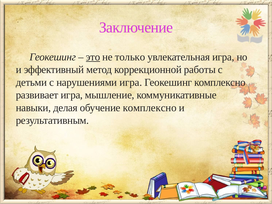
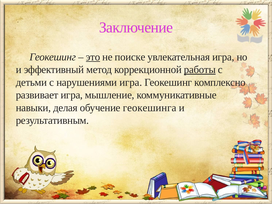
только: только -> поиске
работы underline: none -> present
обучение комплексно: комплексно -> геокешинга
